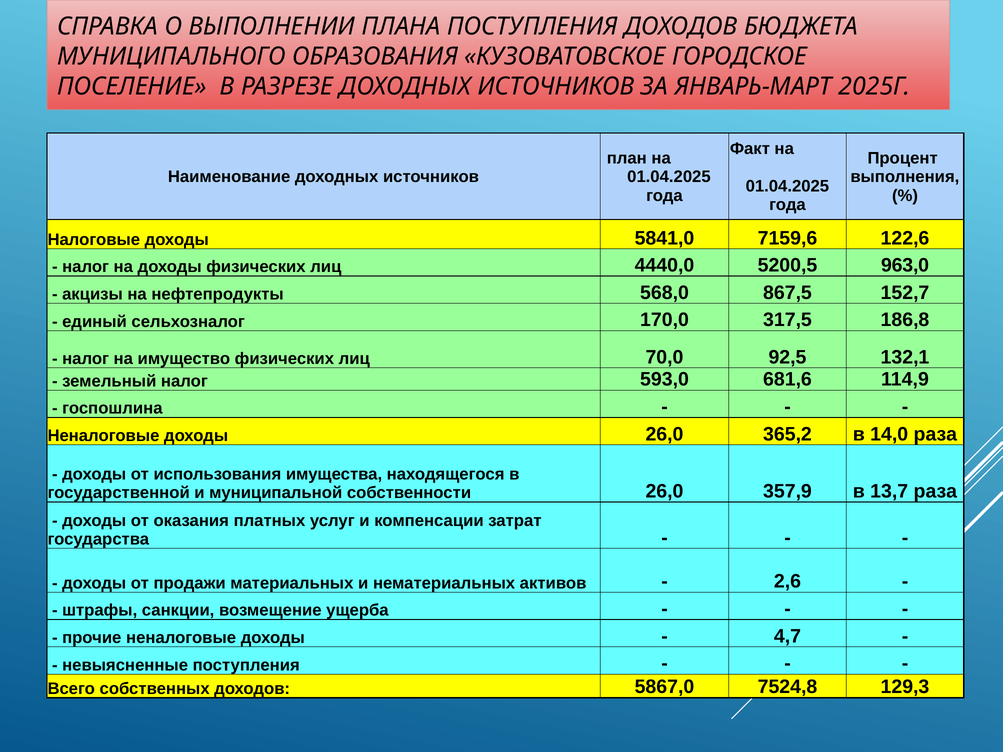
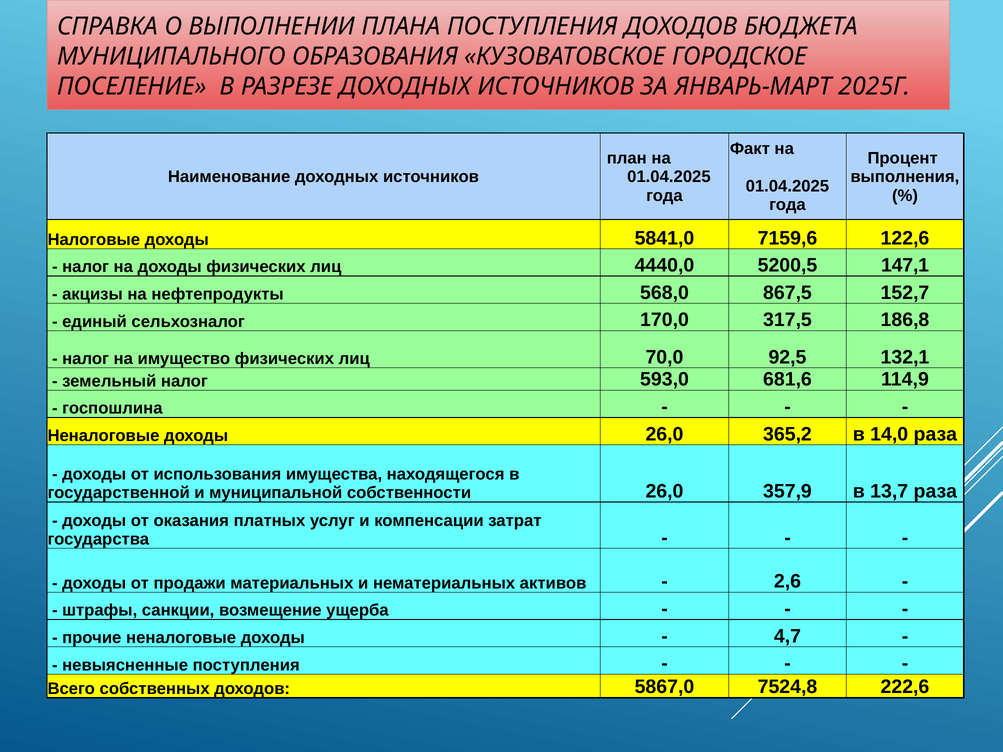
963,0: 963,0 -> 147,1
129,3: 129,3 -> 222,6
